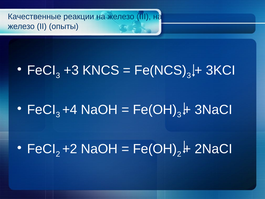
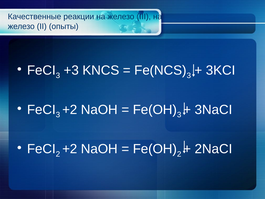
+4 at (70, 110): +4 -> +2
